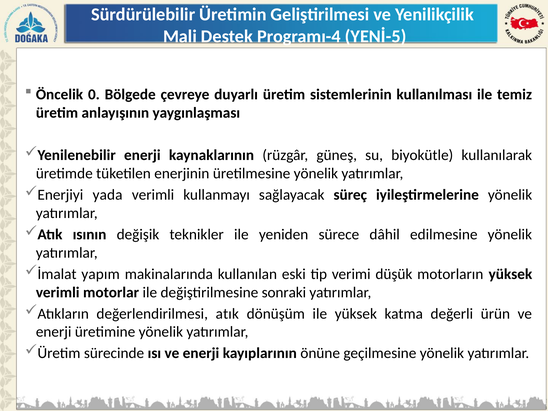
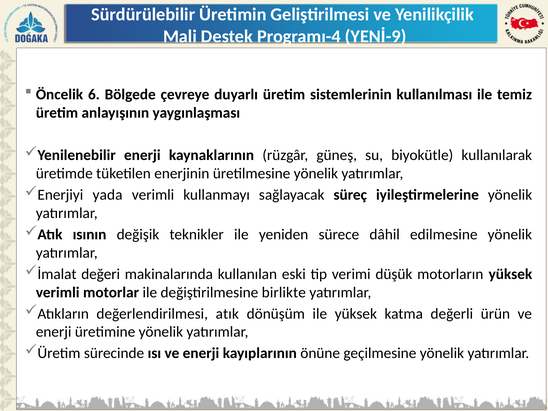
YENİ-5: YENİ-5 -> YENİ-9
0: 0 -> 6
yapım: yapım -> değeri
sonraki: sonraki -> birlikte
